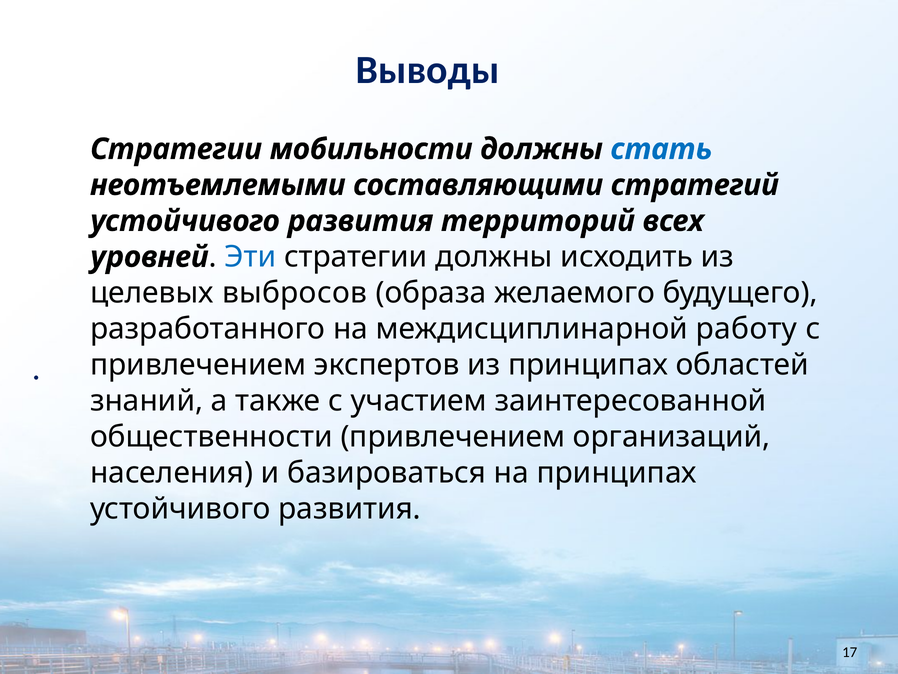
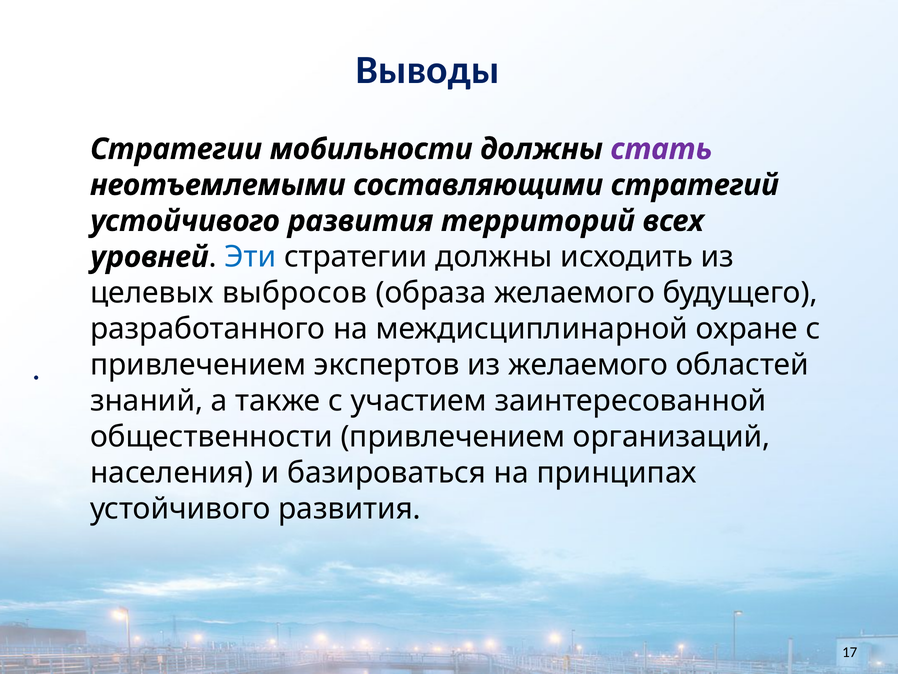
стать colour: blue -> purple
работу: работу -> охране
из принципах: принципах -> желаемого
